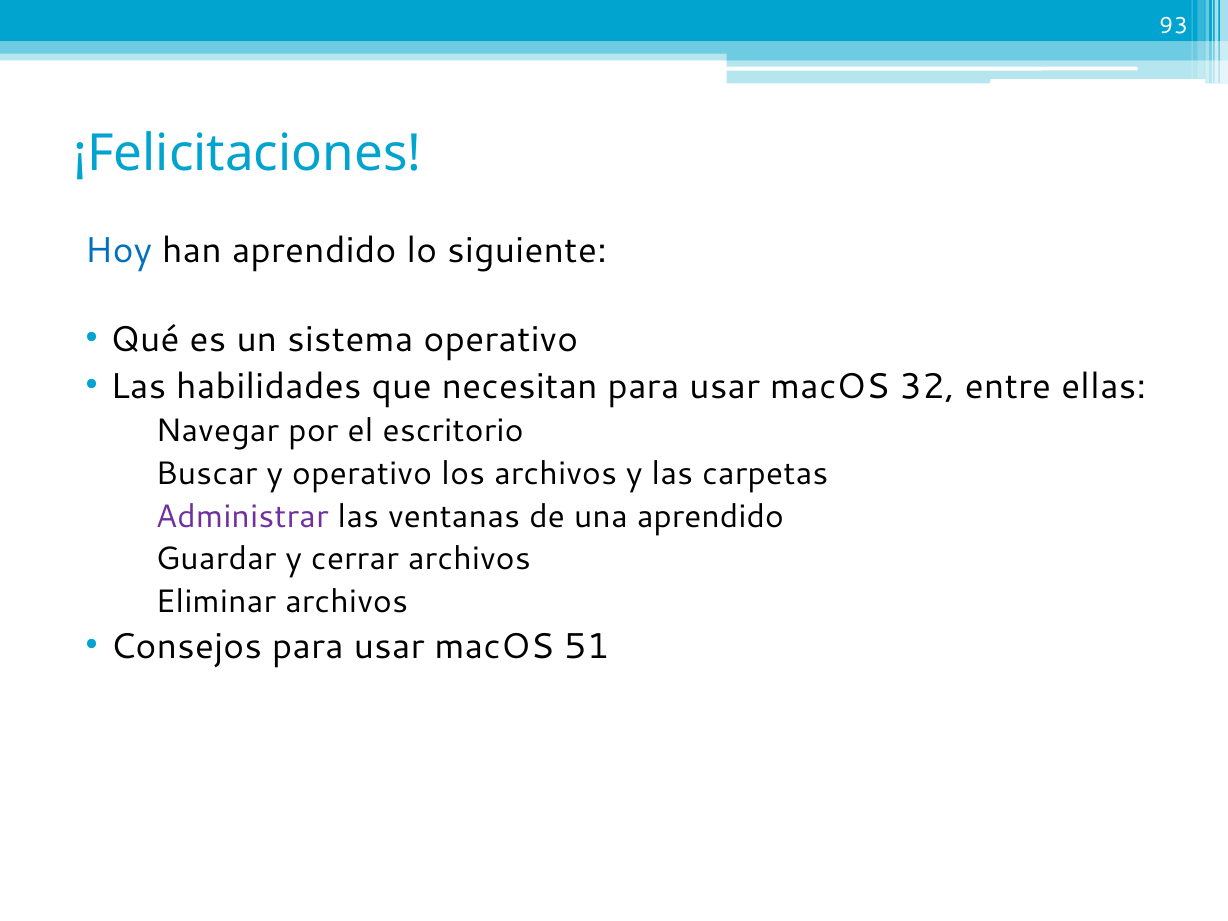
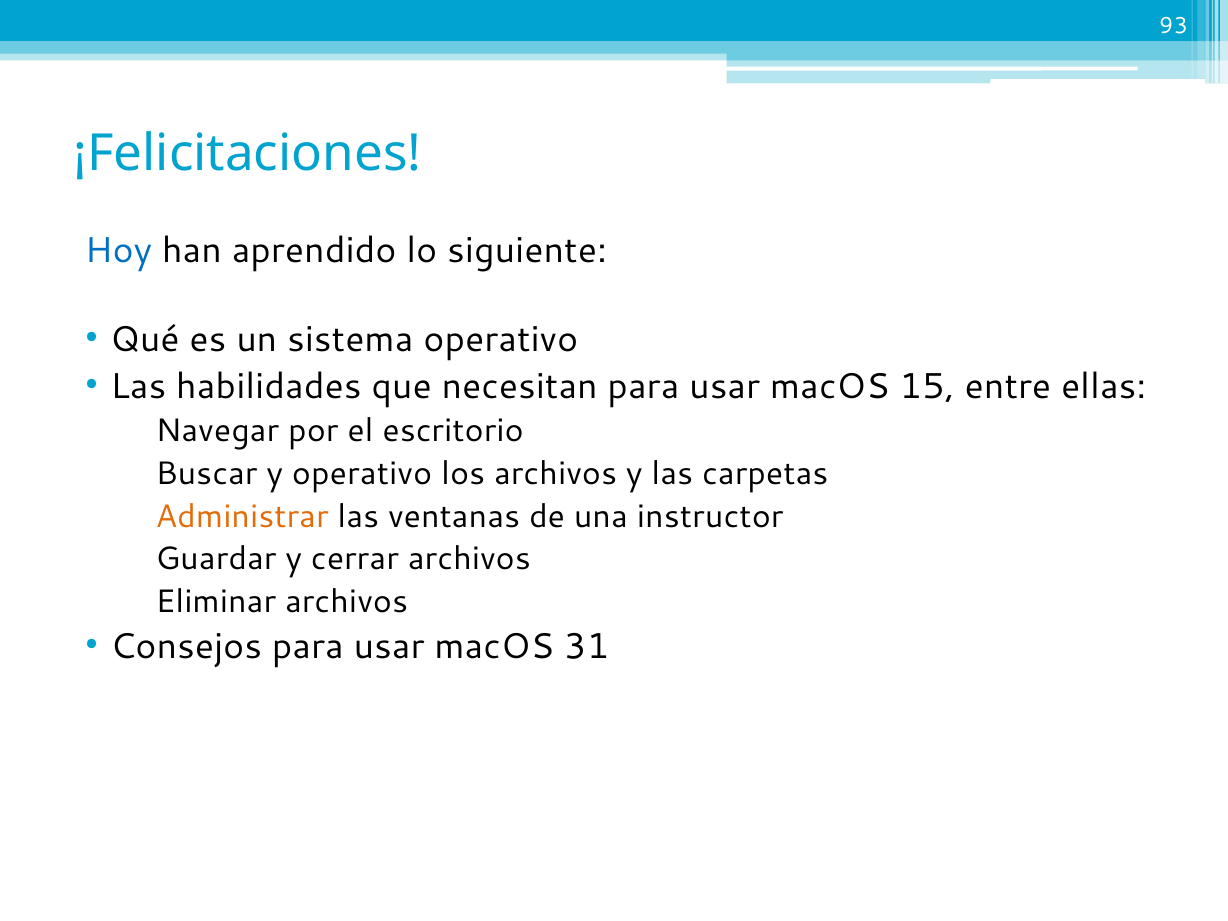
32: 32 -> 15
Administrar colour: purple -> orange
una aprendido: aprendido -> instructor
51: 51 -> 31
